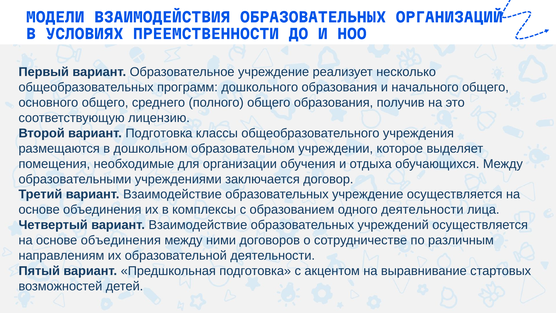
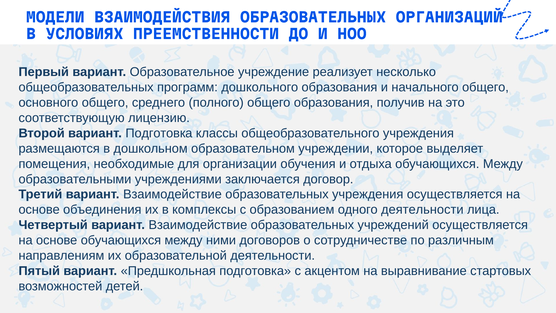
образовательных учреждение: учреждение -> учреждения
объединения at (121, 240): объединения -> обучающихся
